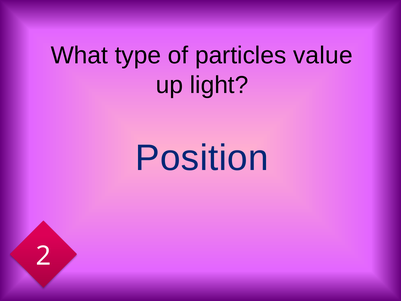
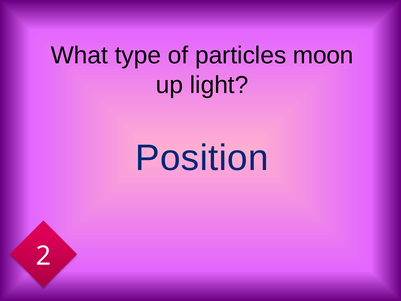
value: value -> moon
